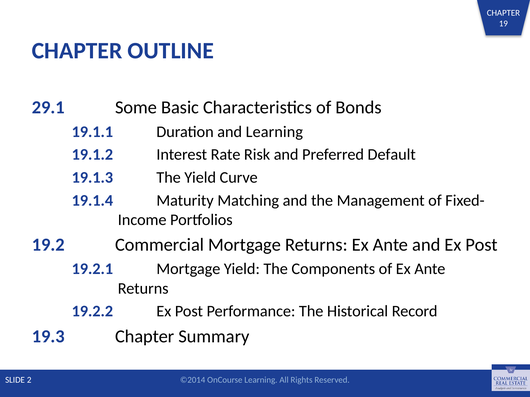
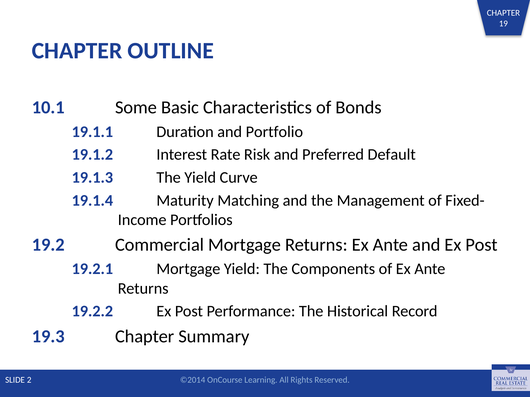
29.1: 29.1 -> 10.1
and Learning: Learning -> Portfolio
